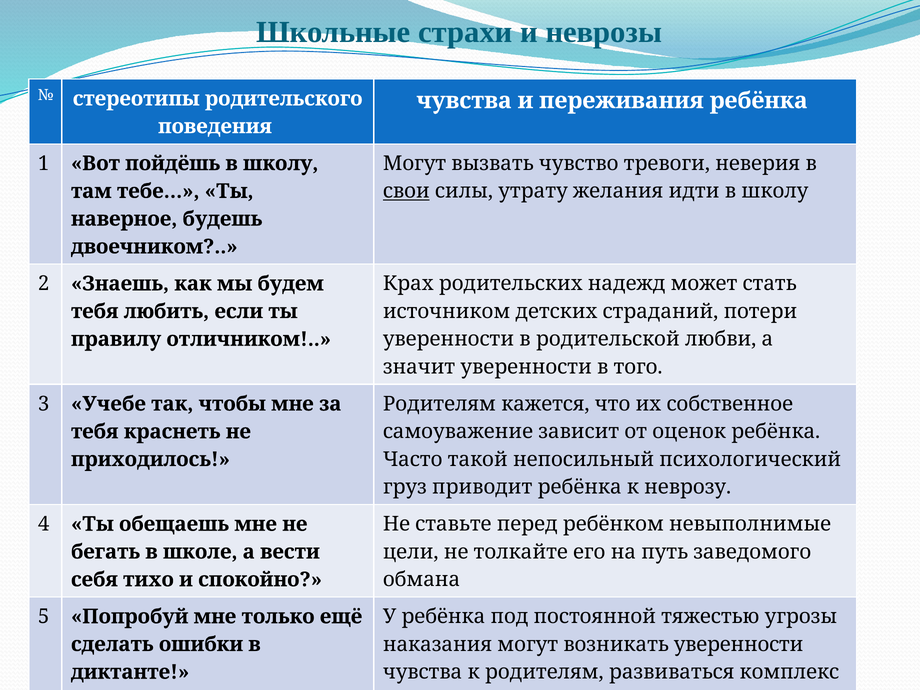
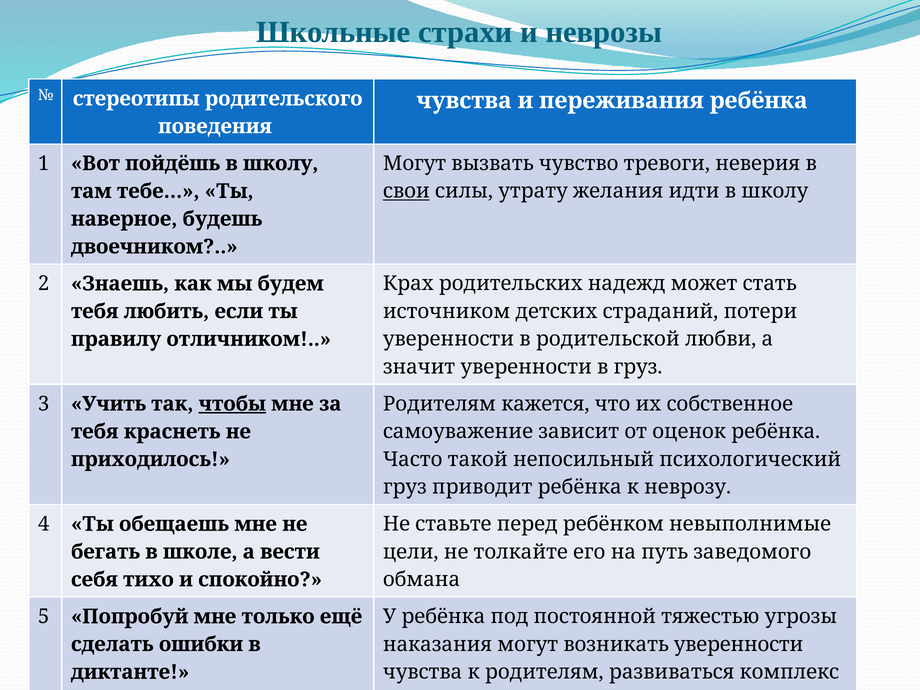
в того: того -> груз
Учебе: Учебе -> Учить
чтобы underline: none -> present
